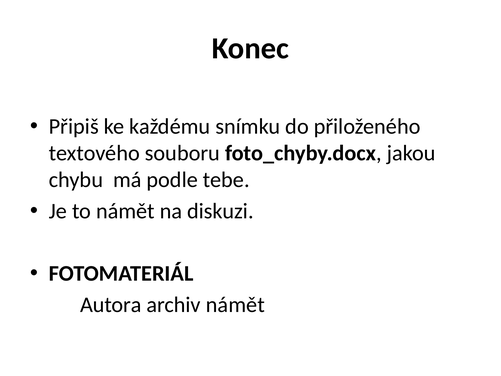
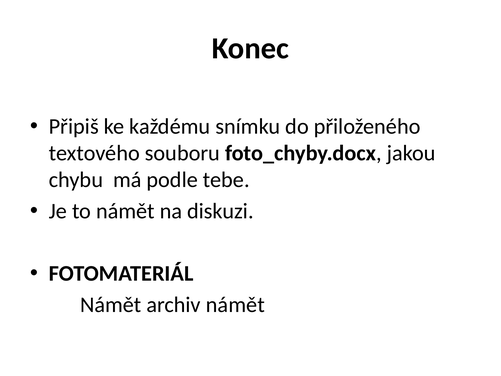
Autora at (111, 305): Autora -> Námět
